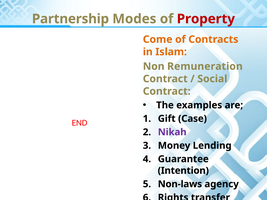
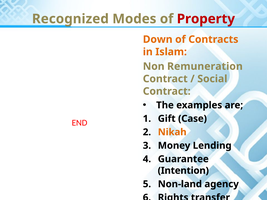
Partnership: Partnership -> Recognized
Come: Come -> Down
Nikah colour: purple -> orange
Non-laws: Non-laws -> Non-land
